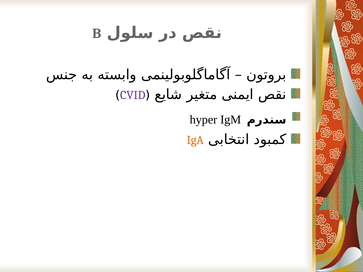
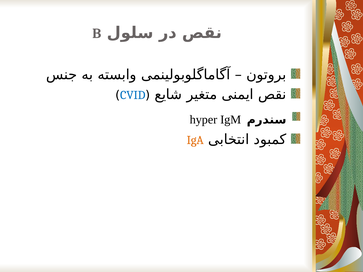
CVID colour: purple -> blue
